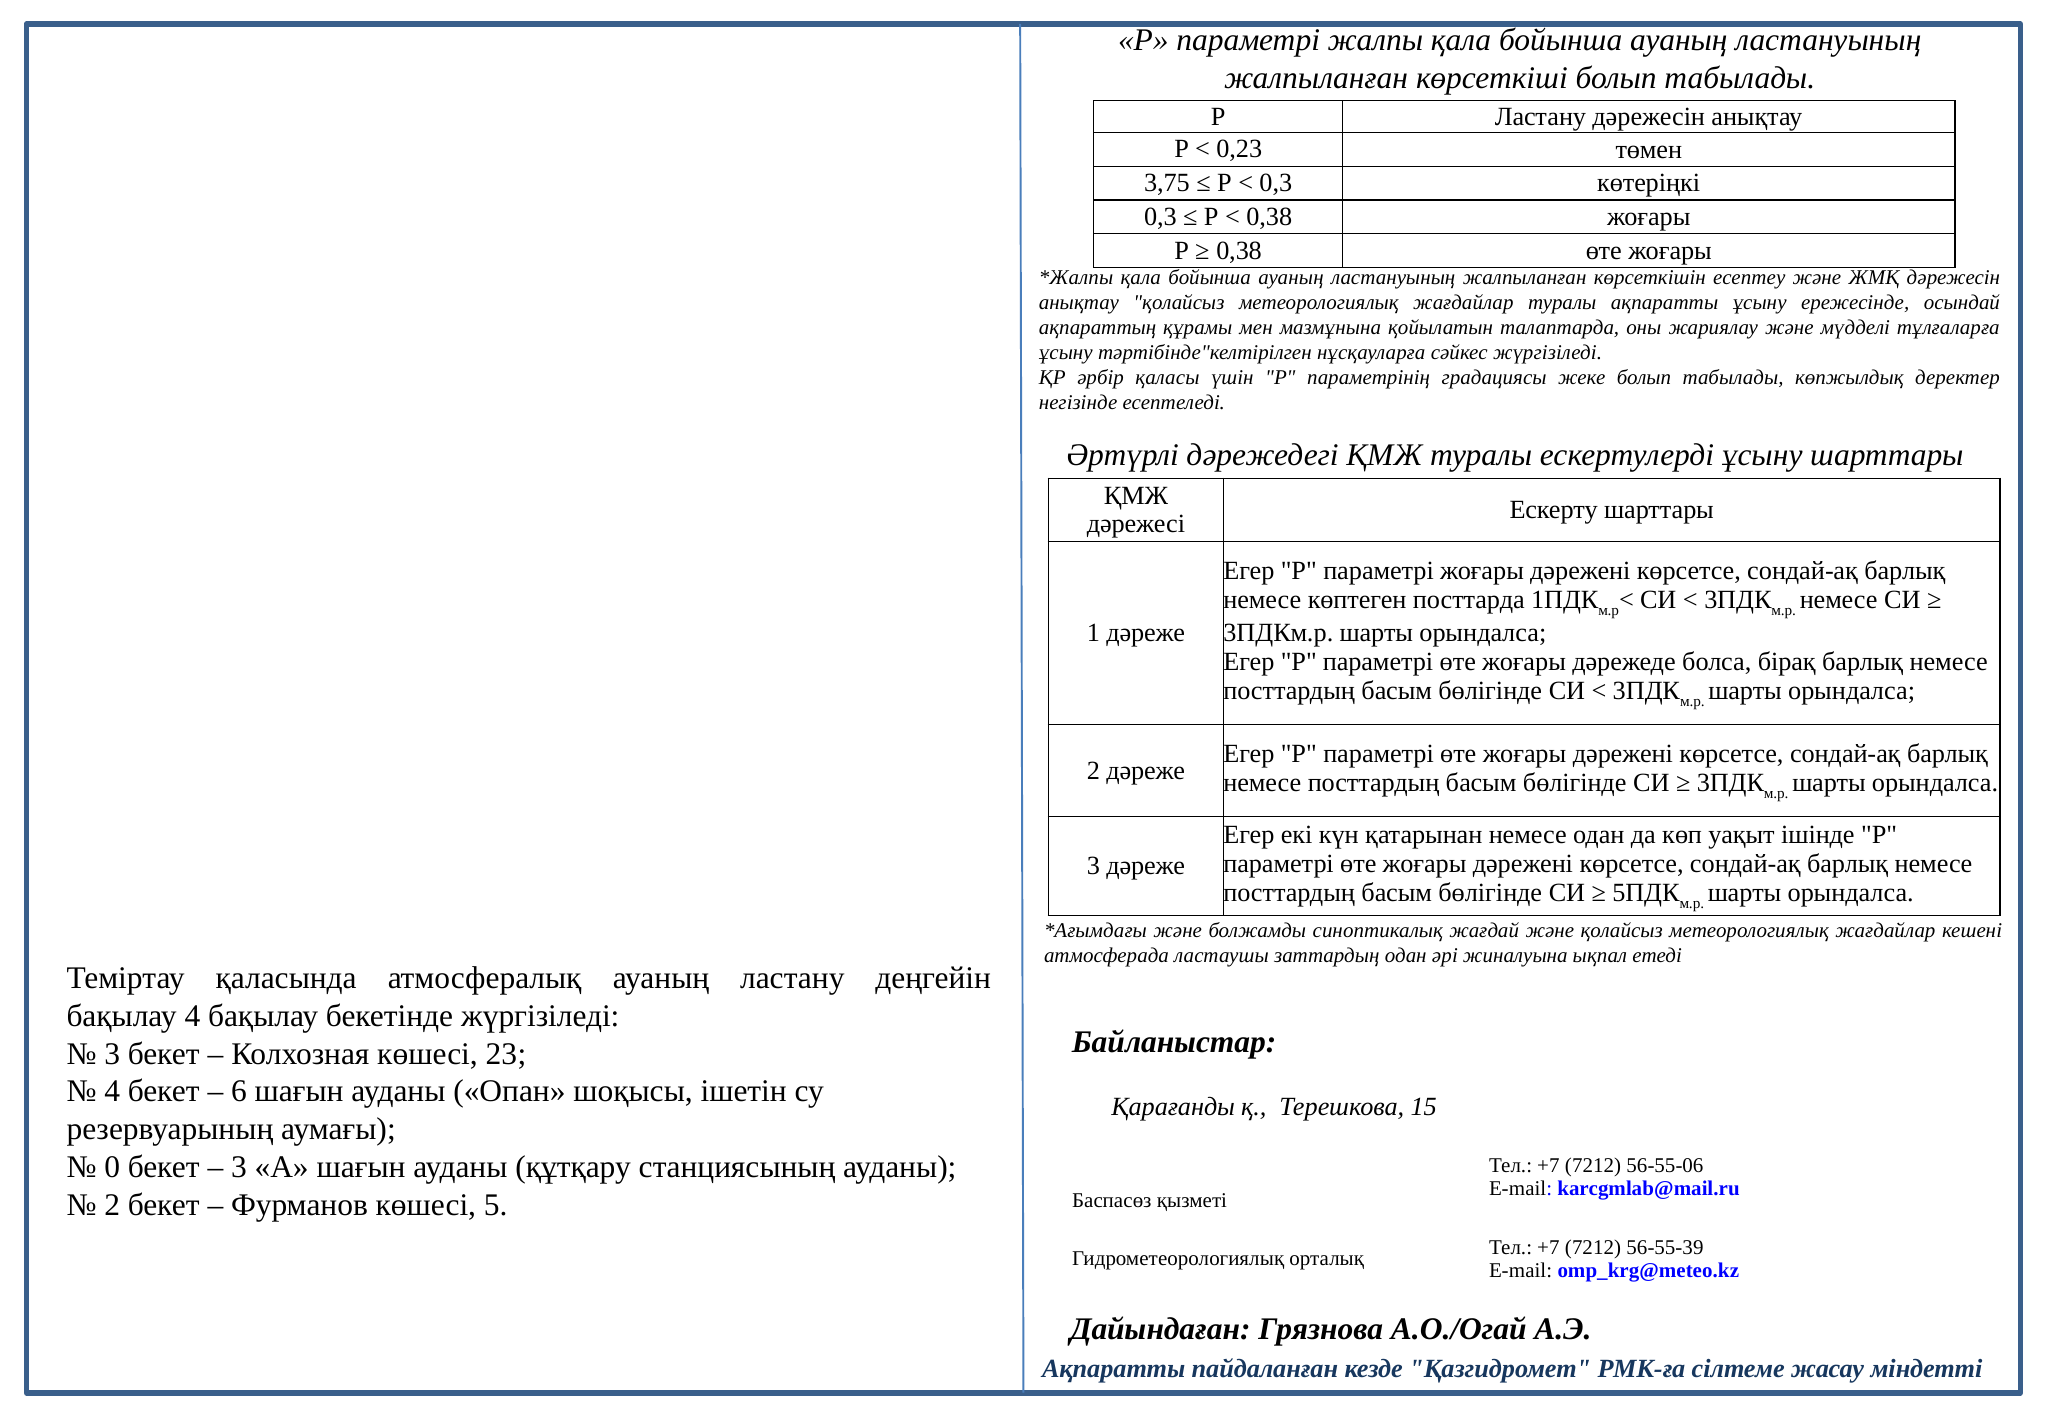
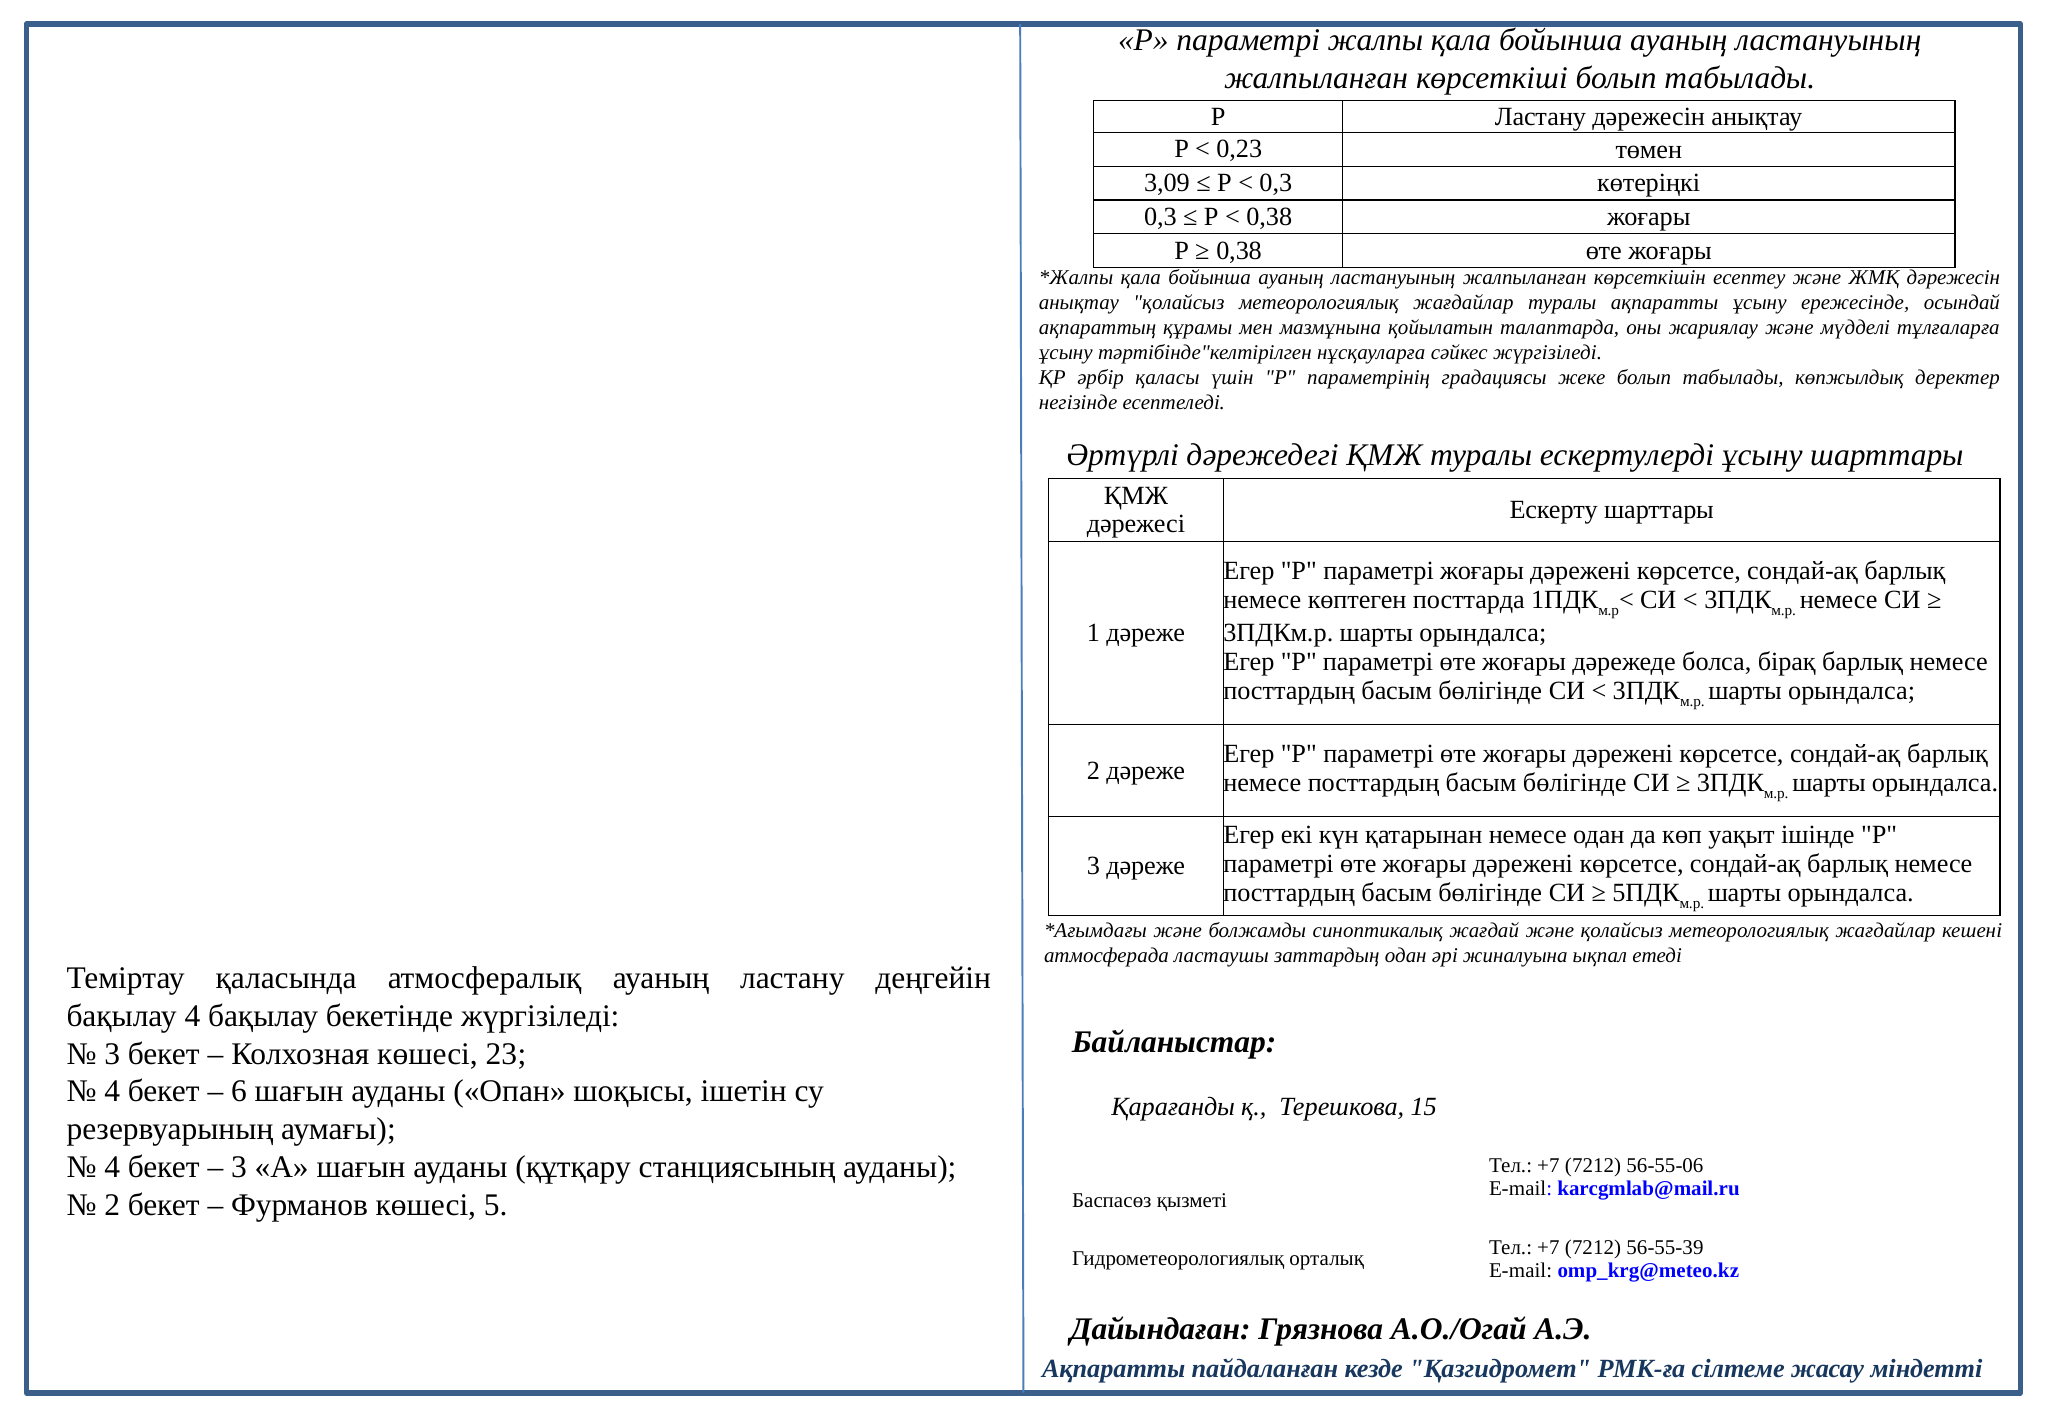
3,75: 3,75 -> 3,09
0 at (112, 1167): 0 -> 4
